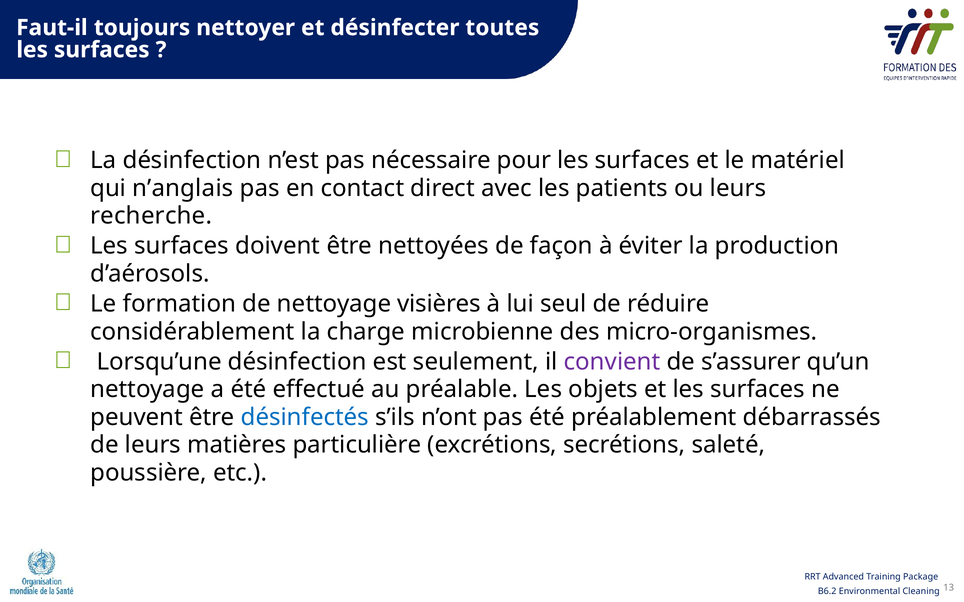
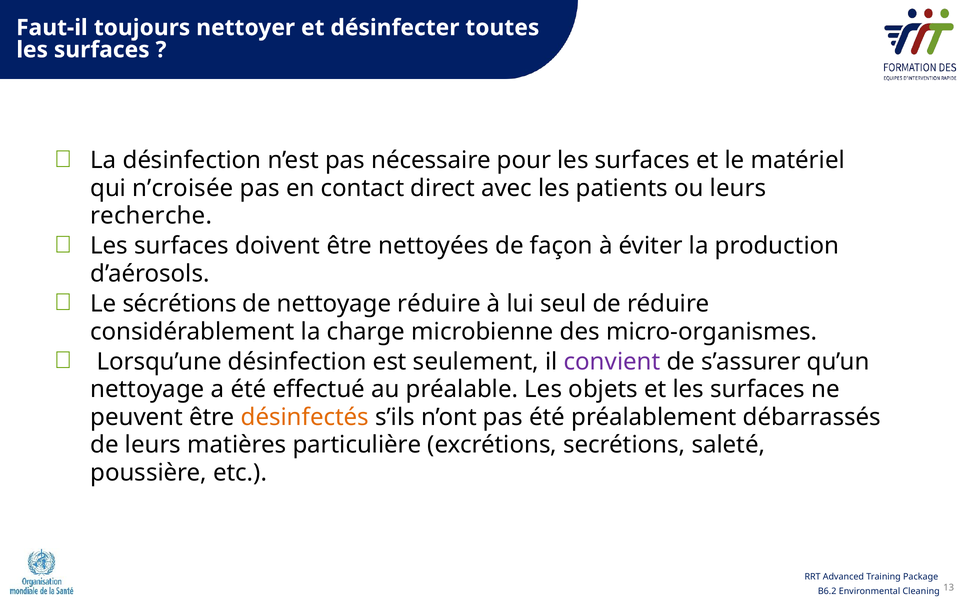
n’anglais: n’anglais -> n’croisée
formation: formation -> sécrétions
nettoyage visières: visières -> réduire
désinfectés colour: blue -> orange
